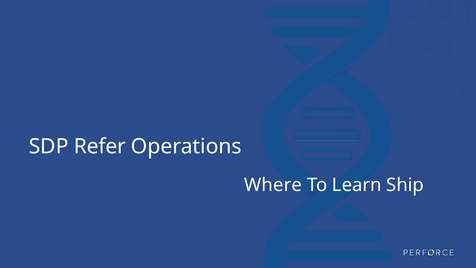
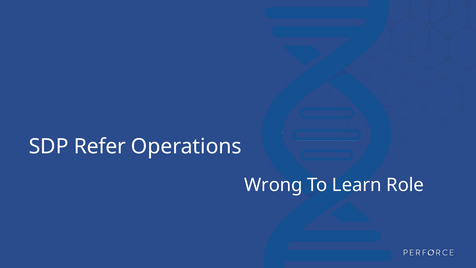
Where: Where -> Wrong
Ship: Ship -> Role
